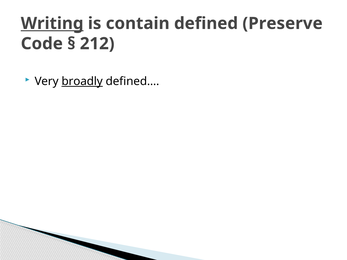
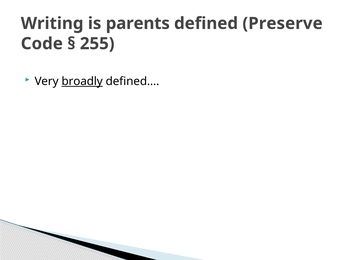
Writing underline: present -> none
contain: contain -> parents
212: 212 -> 255
